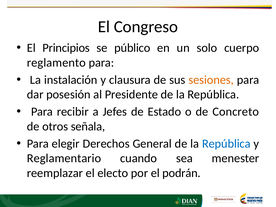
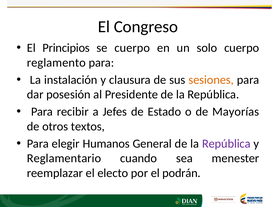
se público: público -> cuerpo
Concreto: Concreto -> Mayorías
señala: señala -> textos
Derechos: Derechos -> Humanos
República at (226, 144) colour: blue -> purple
